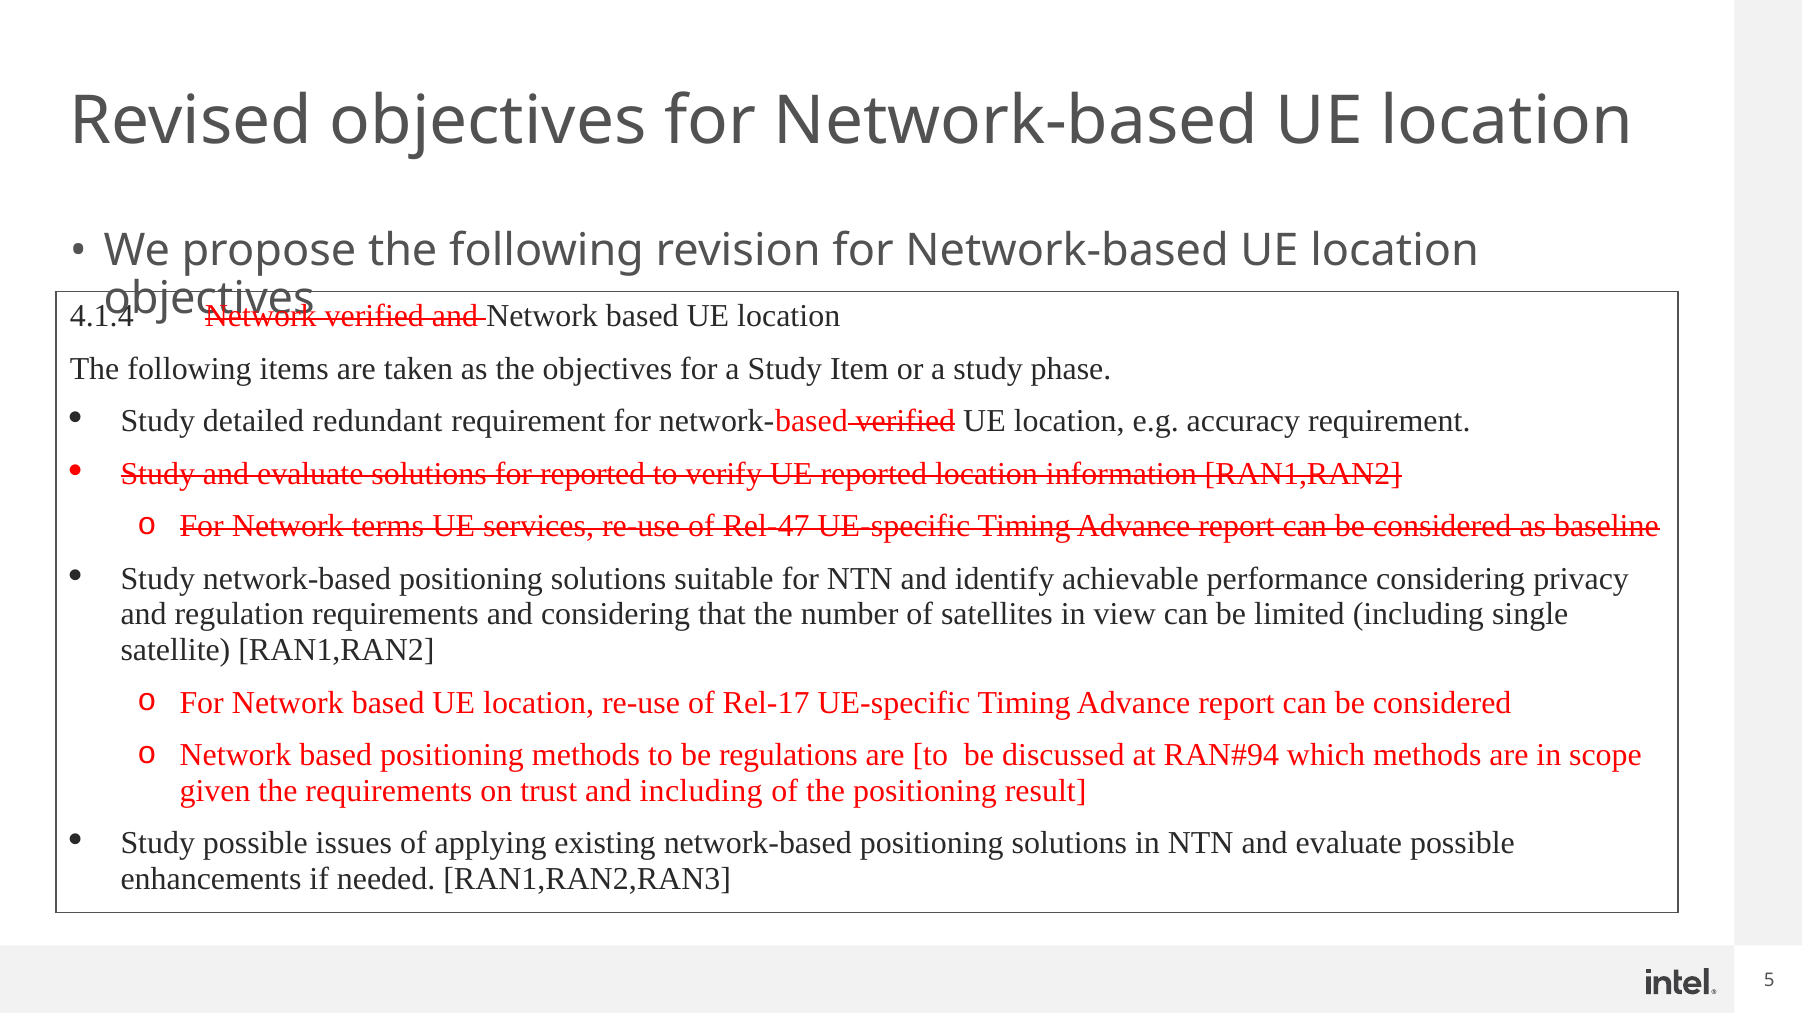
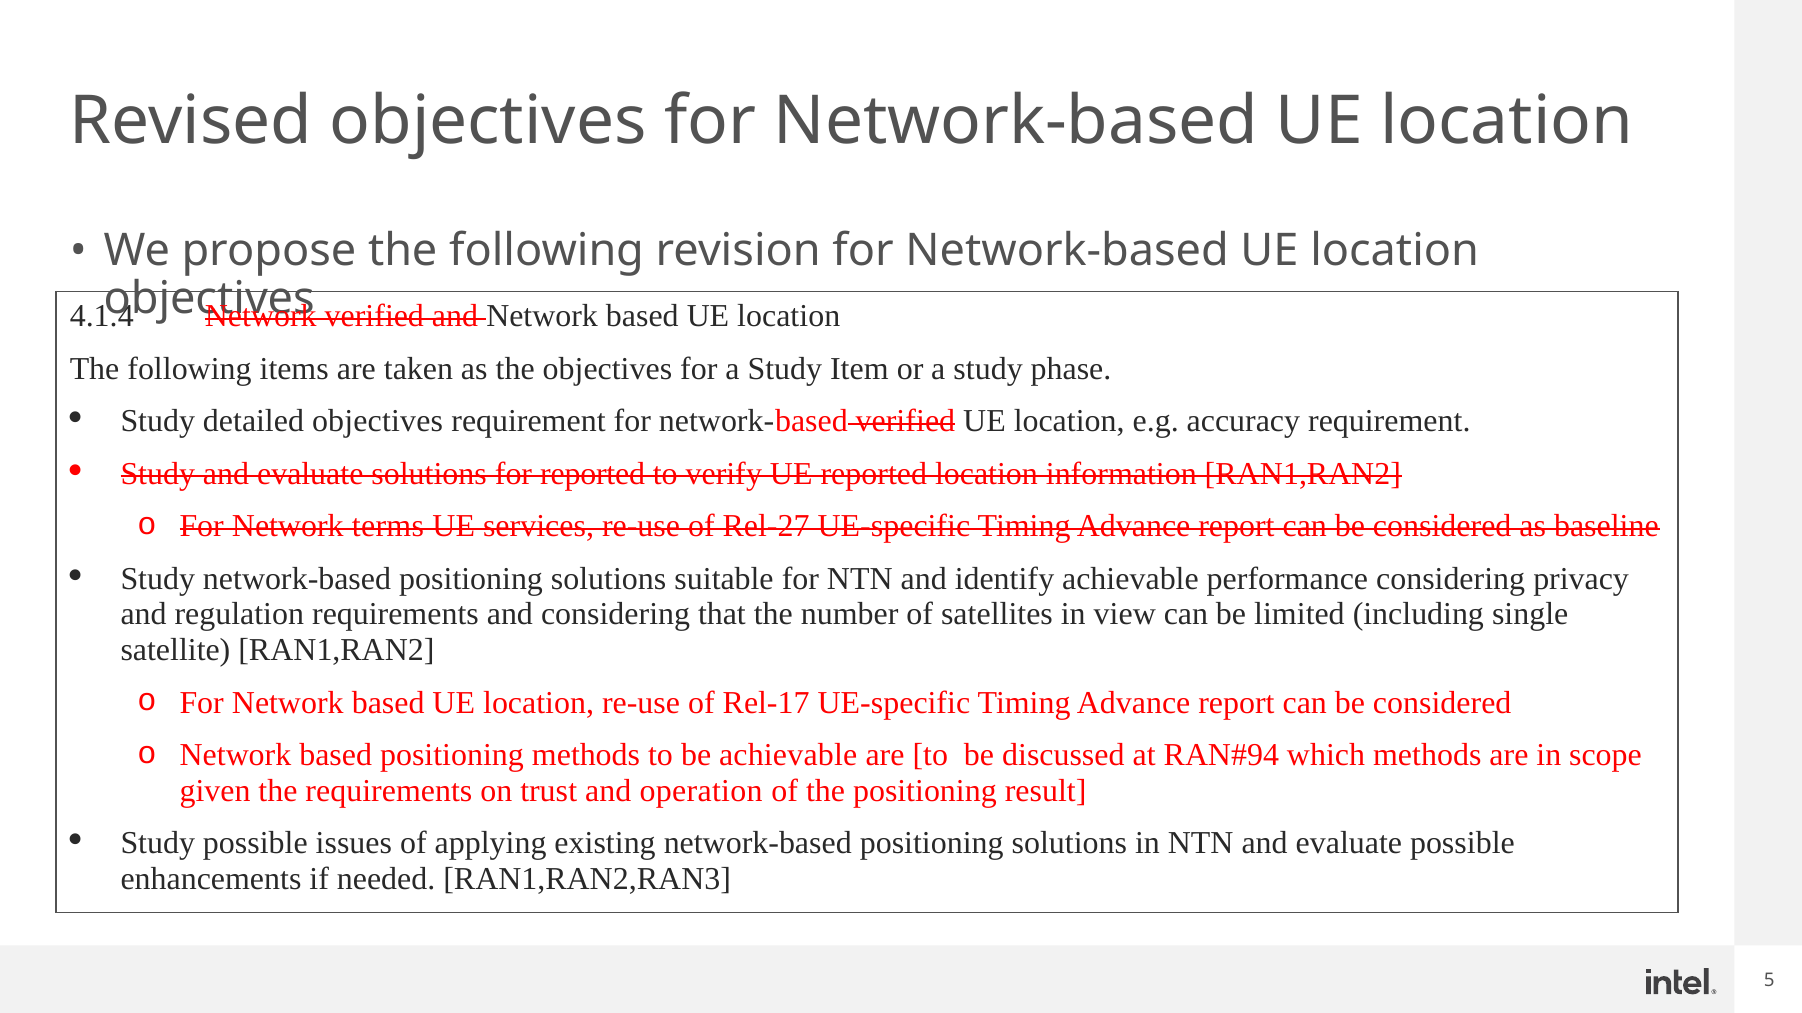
detailed redundant: redundant -> objectives
Rel-47: Rel-47 -> Rel-27
be regulations: regulations -> achievable
and including: including -> operation
